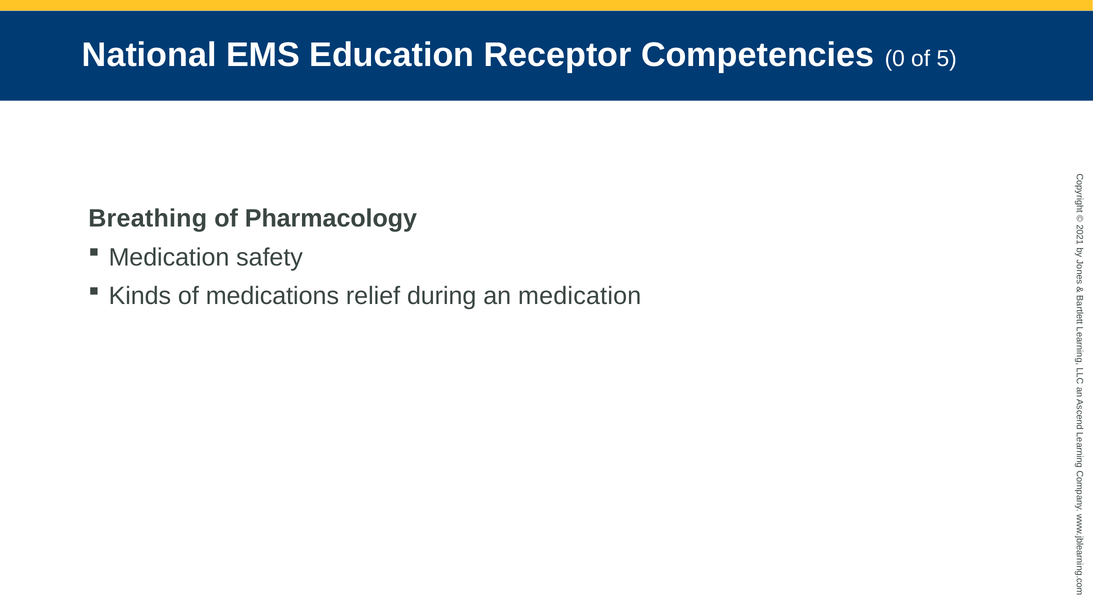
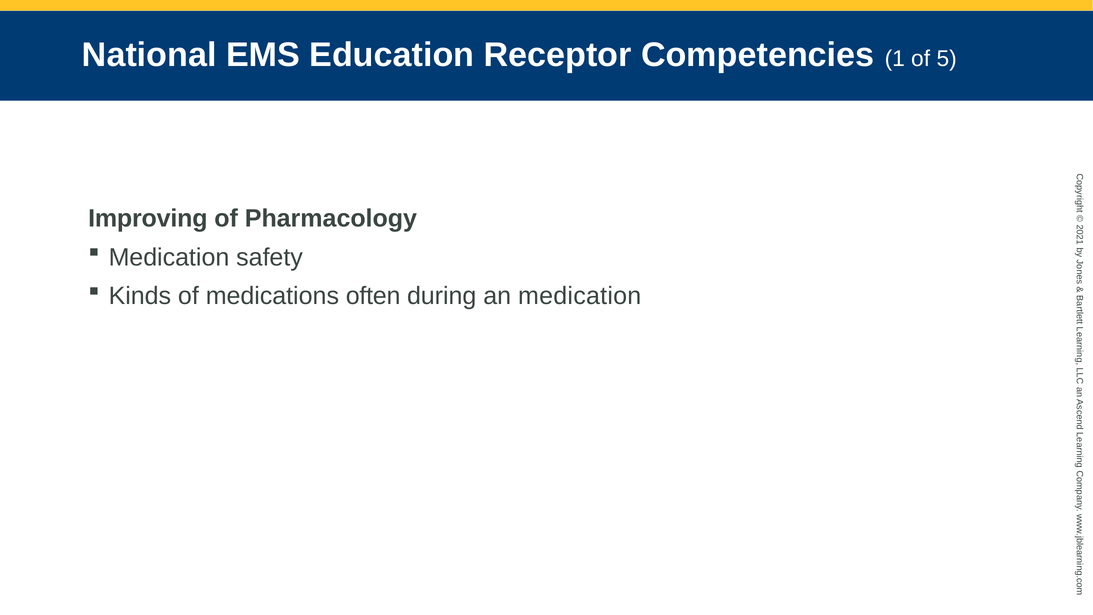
Competencies 0: 0 -> 1
Breathing: Breathing -> Improving
relief: relief -> often
